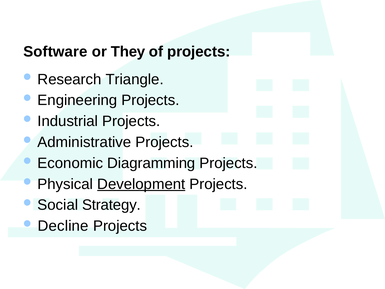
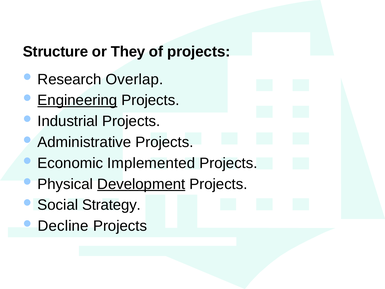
Software: Software -> Structure
Triangle: Triangle -> Overlap
Engineering underline: none -> present
Diagramming: Diagramming -> Implemented
